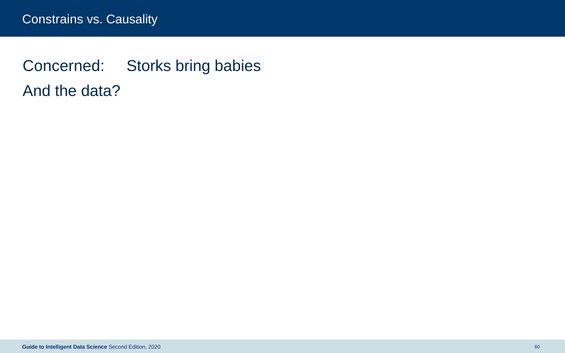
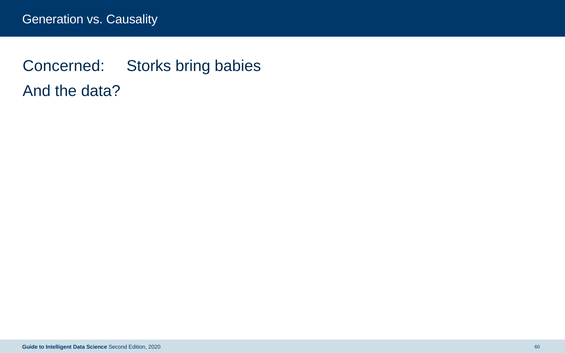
Constrains: Constrains -> Generation
